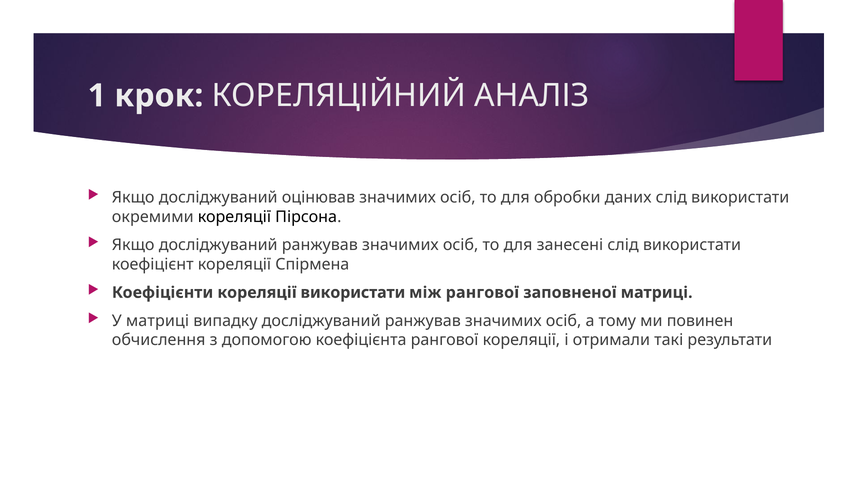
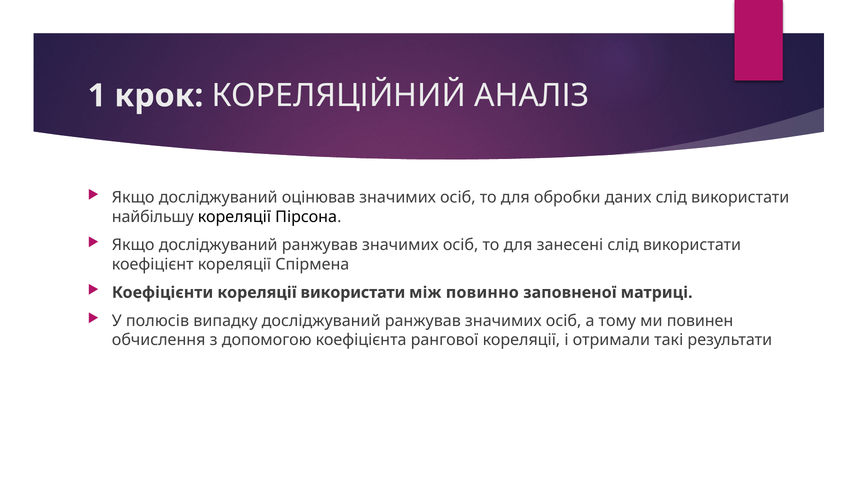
окремими: окремими -> найбільшу
між рангової: рангової -> повинно
У матриці: матриці -> полюсів
